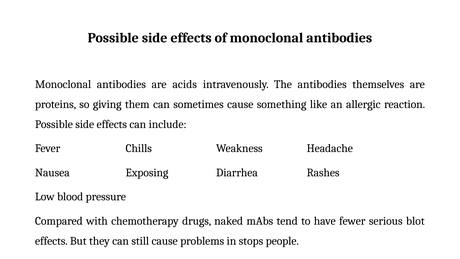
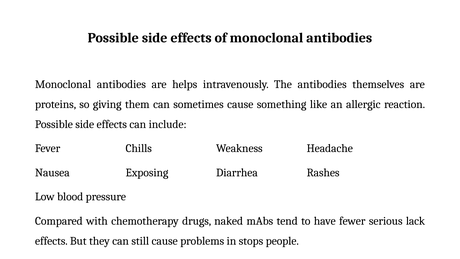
acids: acids -> helps
blot: blot -> lack
